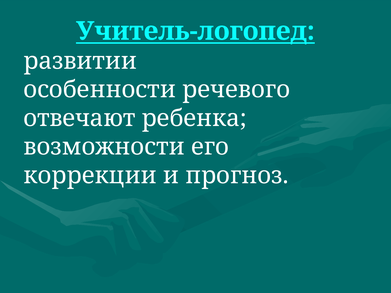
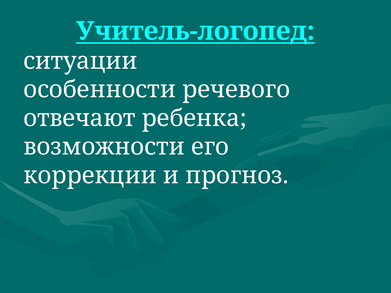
развитии: развитии -> ситуации
